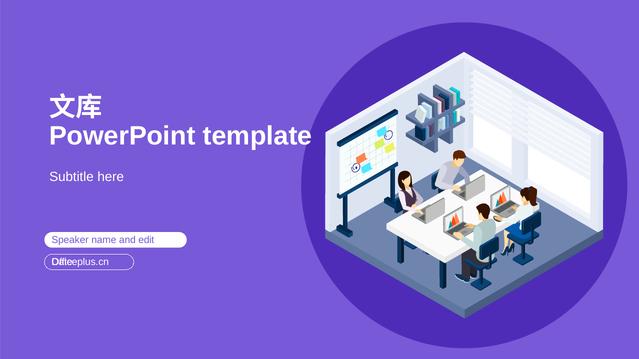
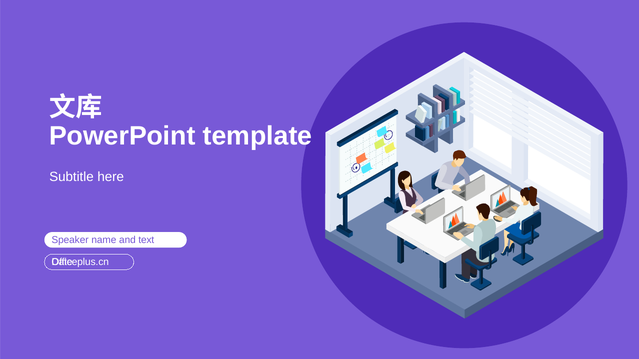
edit: edit -> text
